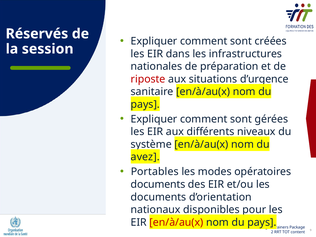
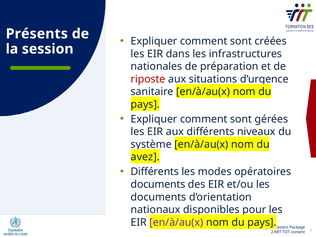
Réservés: Réservés -> Présents
Portables at (155, 172): Portables -> Différents
en/à/au(x at (176, 222) colour: red -> purple
